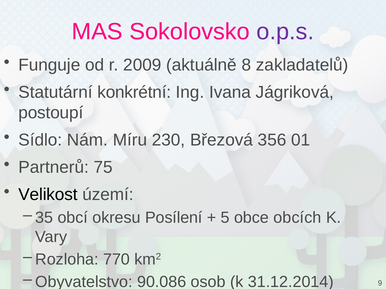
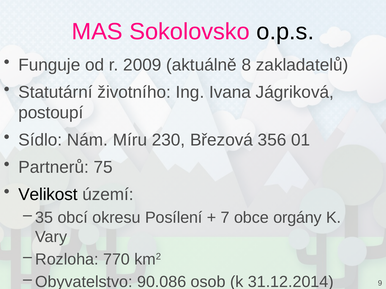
o.p.s colour: purple -> black
konkrétní: konkrétní -> životního
5: 5 -> 7
obcích: obcích -> orgány
